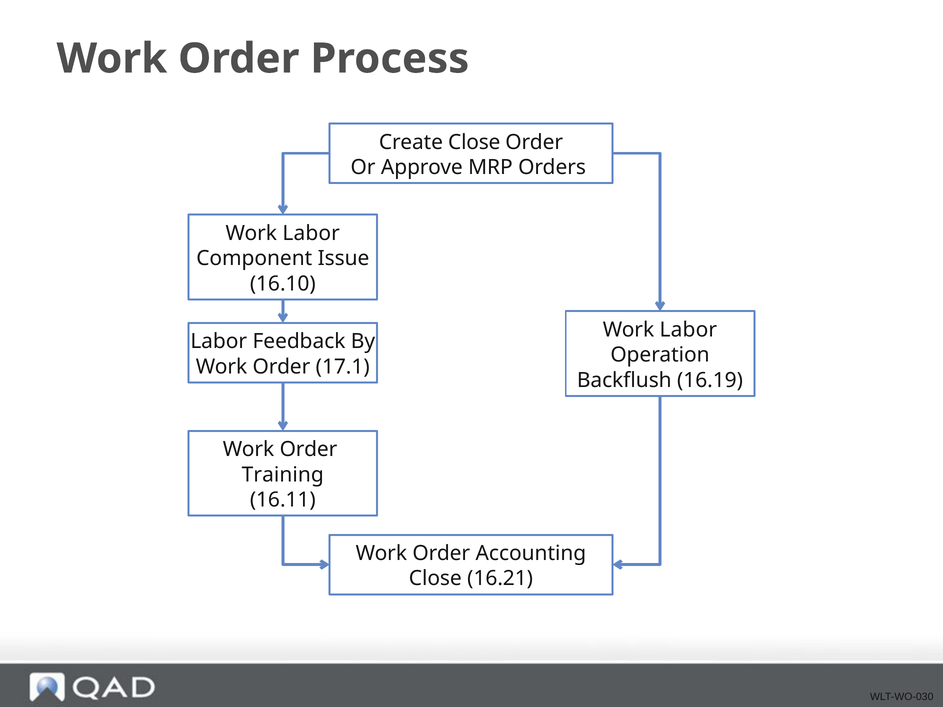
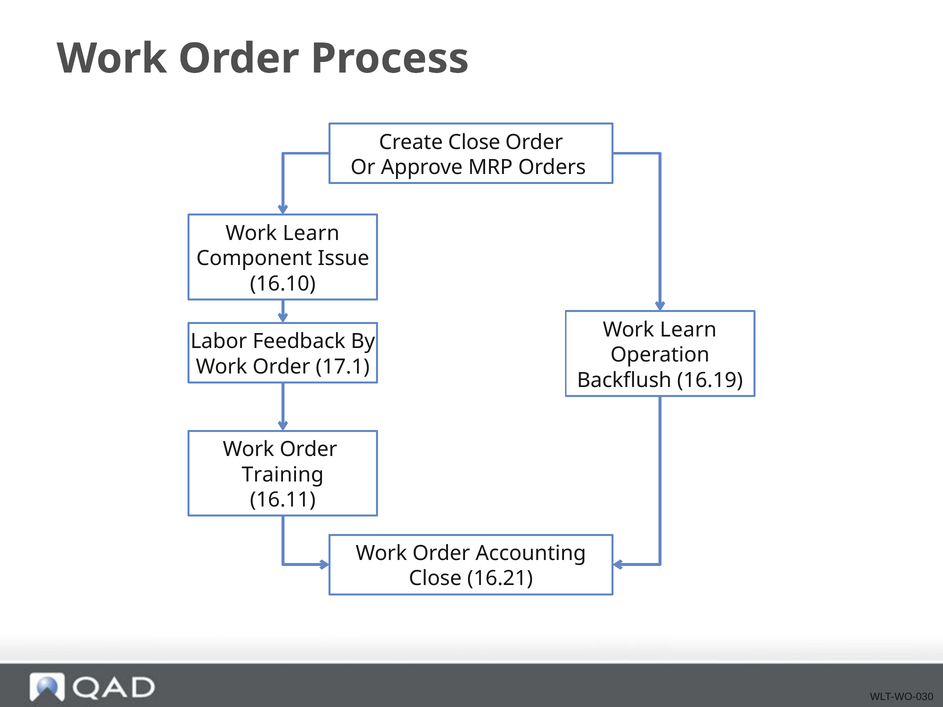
Labor at (311, 233): Labor -> Learn
Labor at (688, 330): Labor -> Learn
